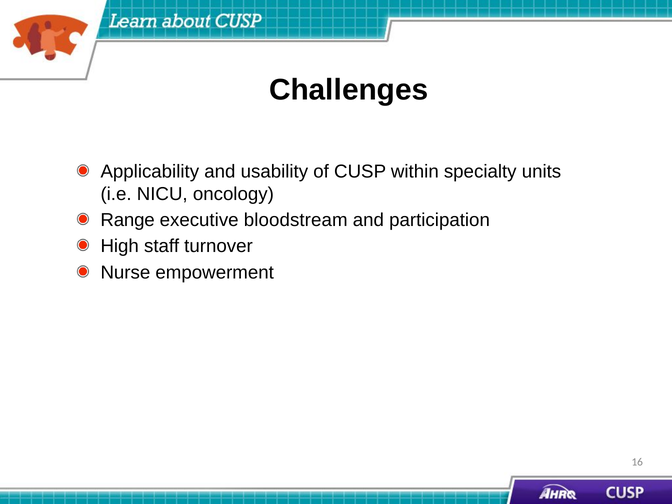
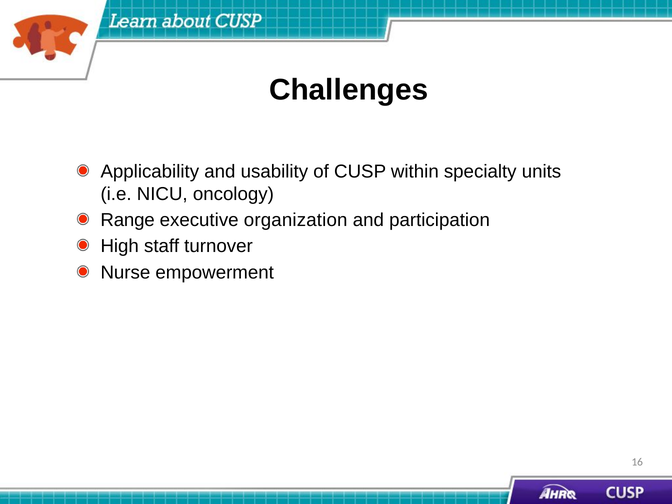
bloodstream: bloodstream -> organization
